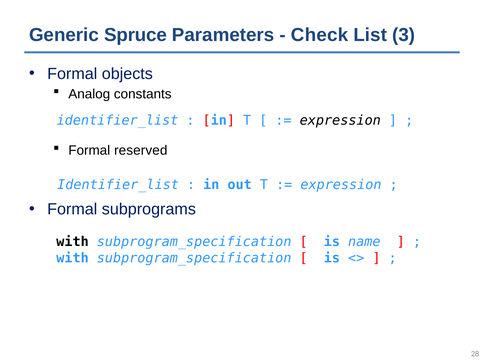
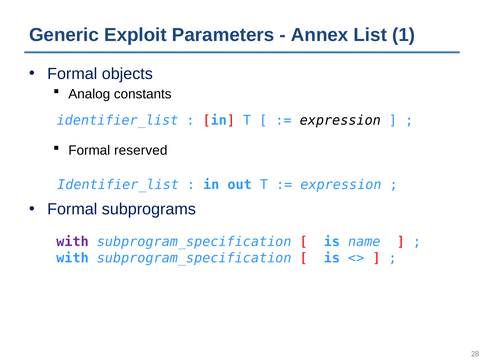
Spruce: Spruce -> Exploit
Check: Check -> Annex
3: 3 -> 1
with at (73, 242) colour: black -> purple
